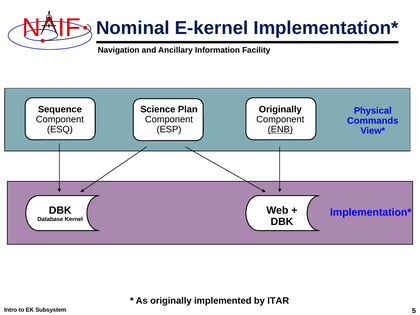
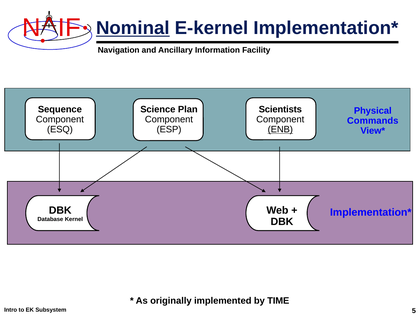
Nominal underline: none -> present
Originally at (280, 109): Originally -> Scientists
ITAR: ITAR -> TIME
